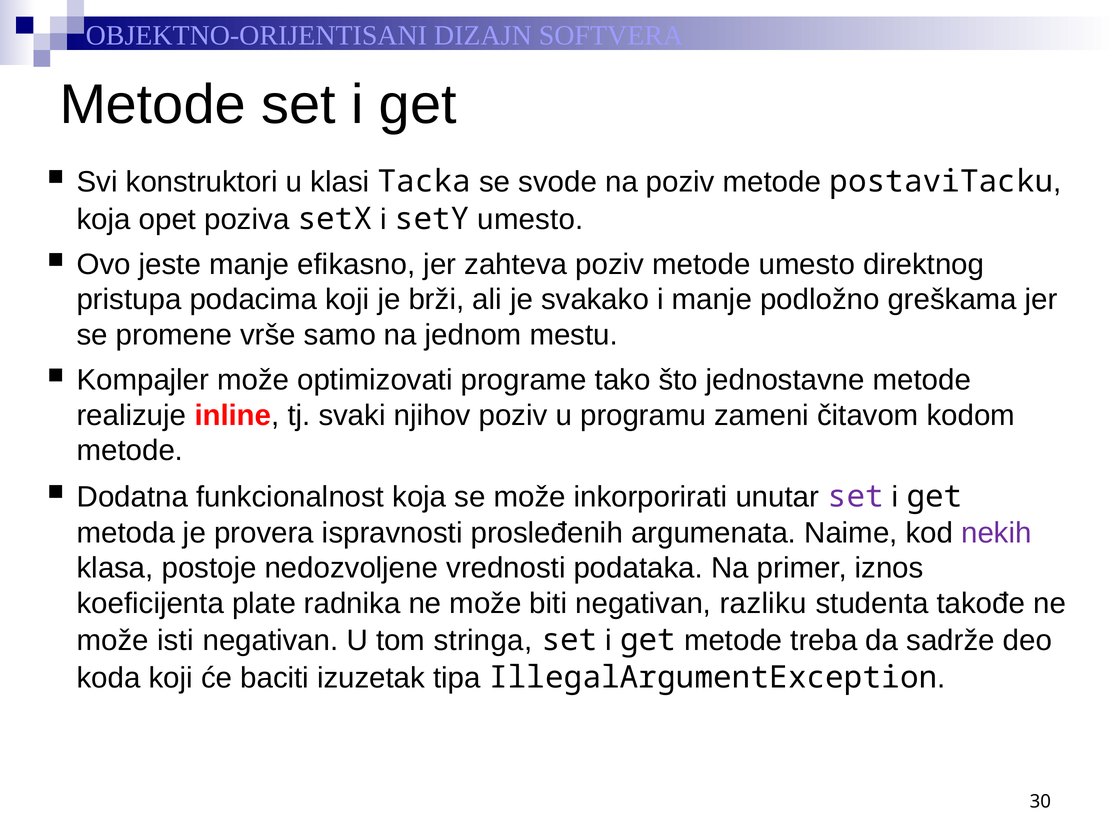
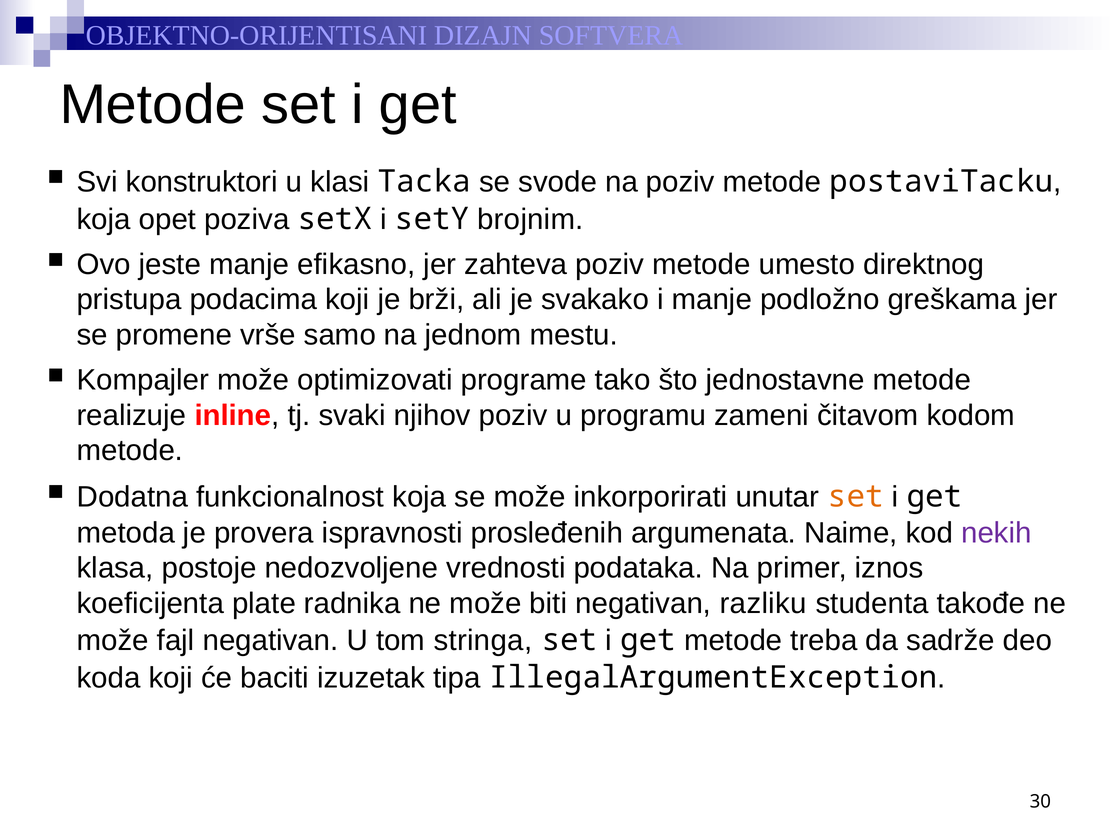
setY umesto: umesto -> brojnim
set at (856, 496) colour: purple -> orange
isti: isti -> fajl
